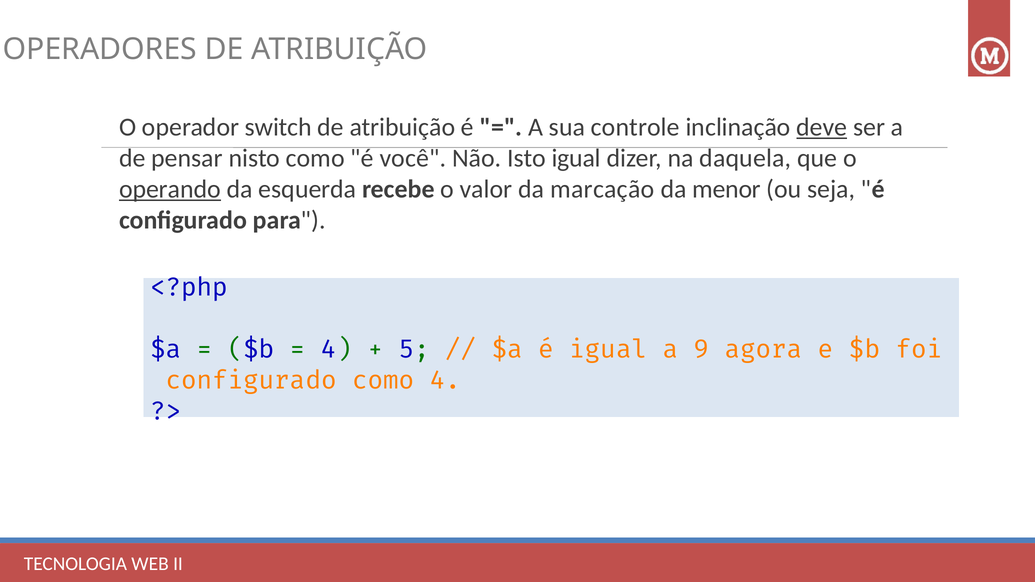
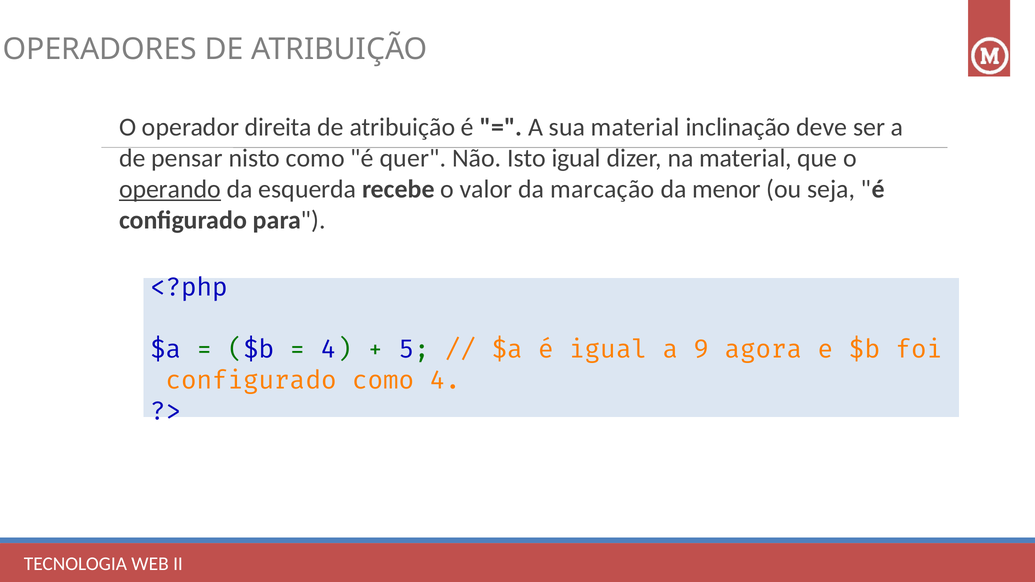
switch: switch -> direita
sua controle: controle -> material
deve underline: present -> none
você: você -> quer
na daquela: daquela -> material
